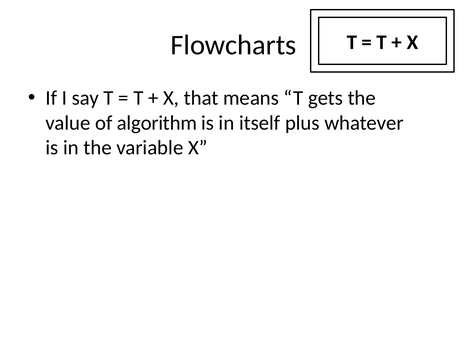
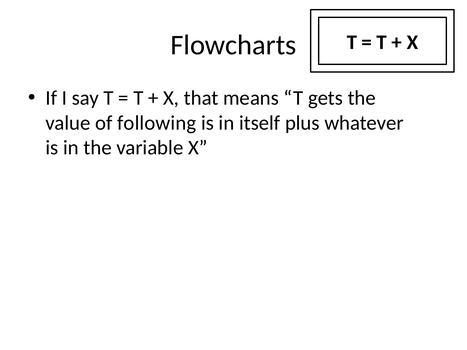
algorithm: algorithm -> following
